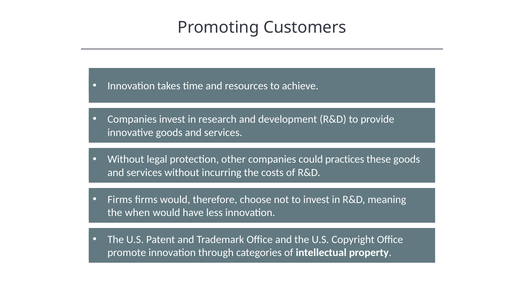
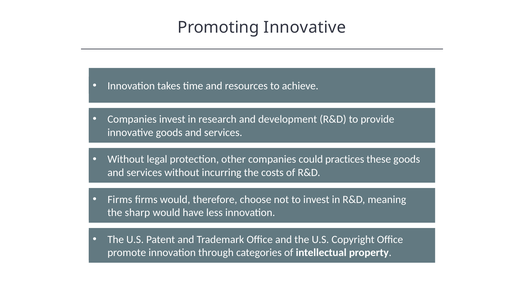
Promoting Customers: Customers -> Innovative
when: when -> sharp
